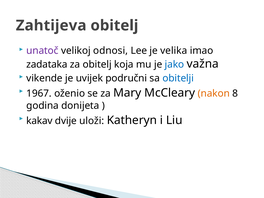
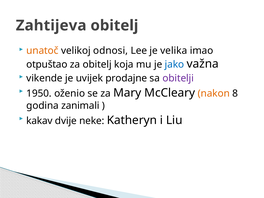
unatoč colour: purple -> orange
zadataka: zadataka -> otpuštao
područni: područni -> prodajne
obitelji colour: blue -> purple
1967: 1967 -> 1950
donijeta: donijeta -> zanimali
uloži: uloži -> neke
